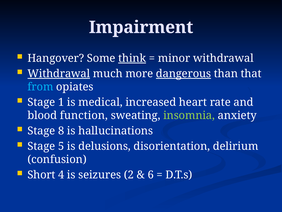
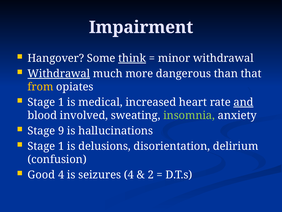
dangerous underline: present -> none
from colour: light blue -> yellow
and underline: none -> present
function: function -> involved
8: 8 -> 9
5 at (61, 146): 5 -> 1
Short: Short -> Good
seizures 2: 2 -> 4
6: 6 -> 2
